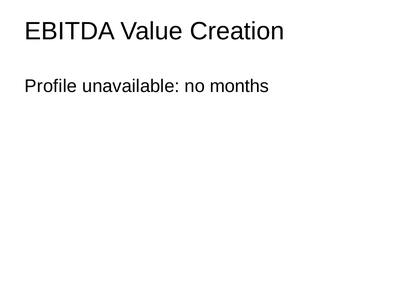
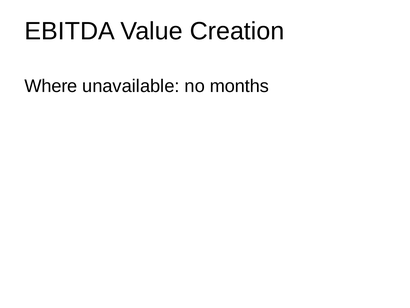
Profile: Profile -> Where
